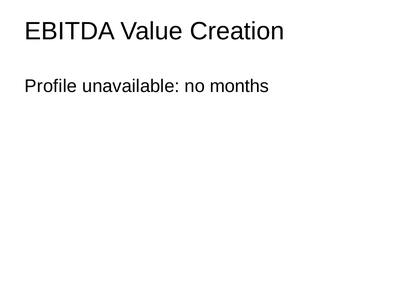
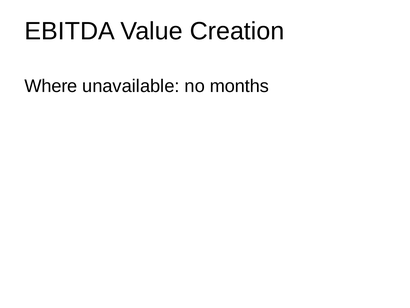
Profile: Profile -> Where
